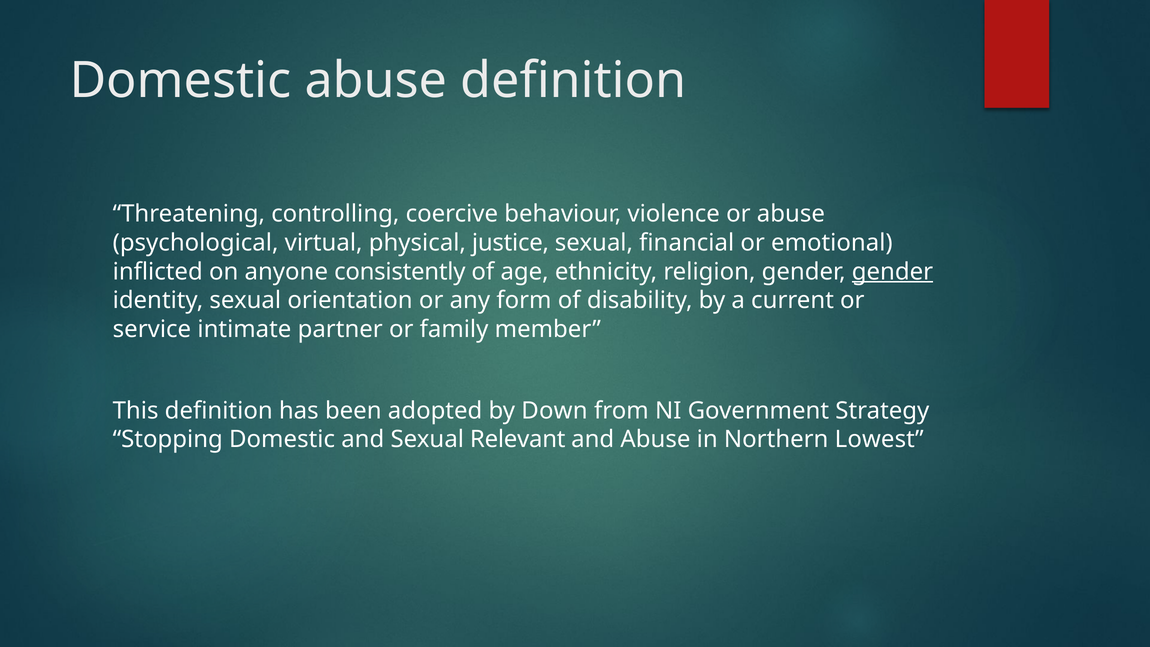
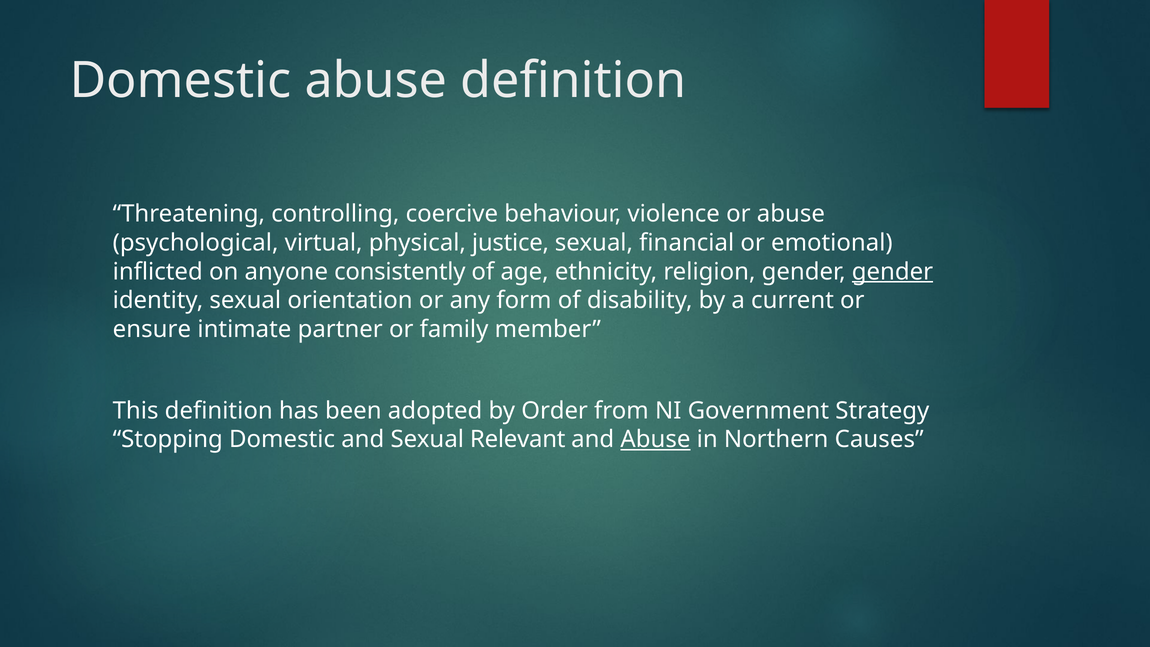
service: service -> ensure
Down: Down -> Order
Abuse at (655, 439) underline: none -> present
Lowest: Lowest -> Causes
